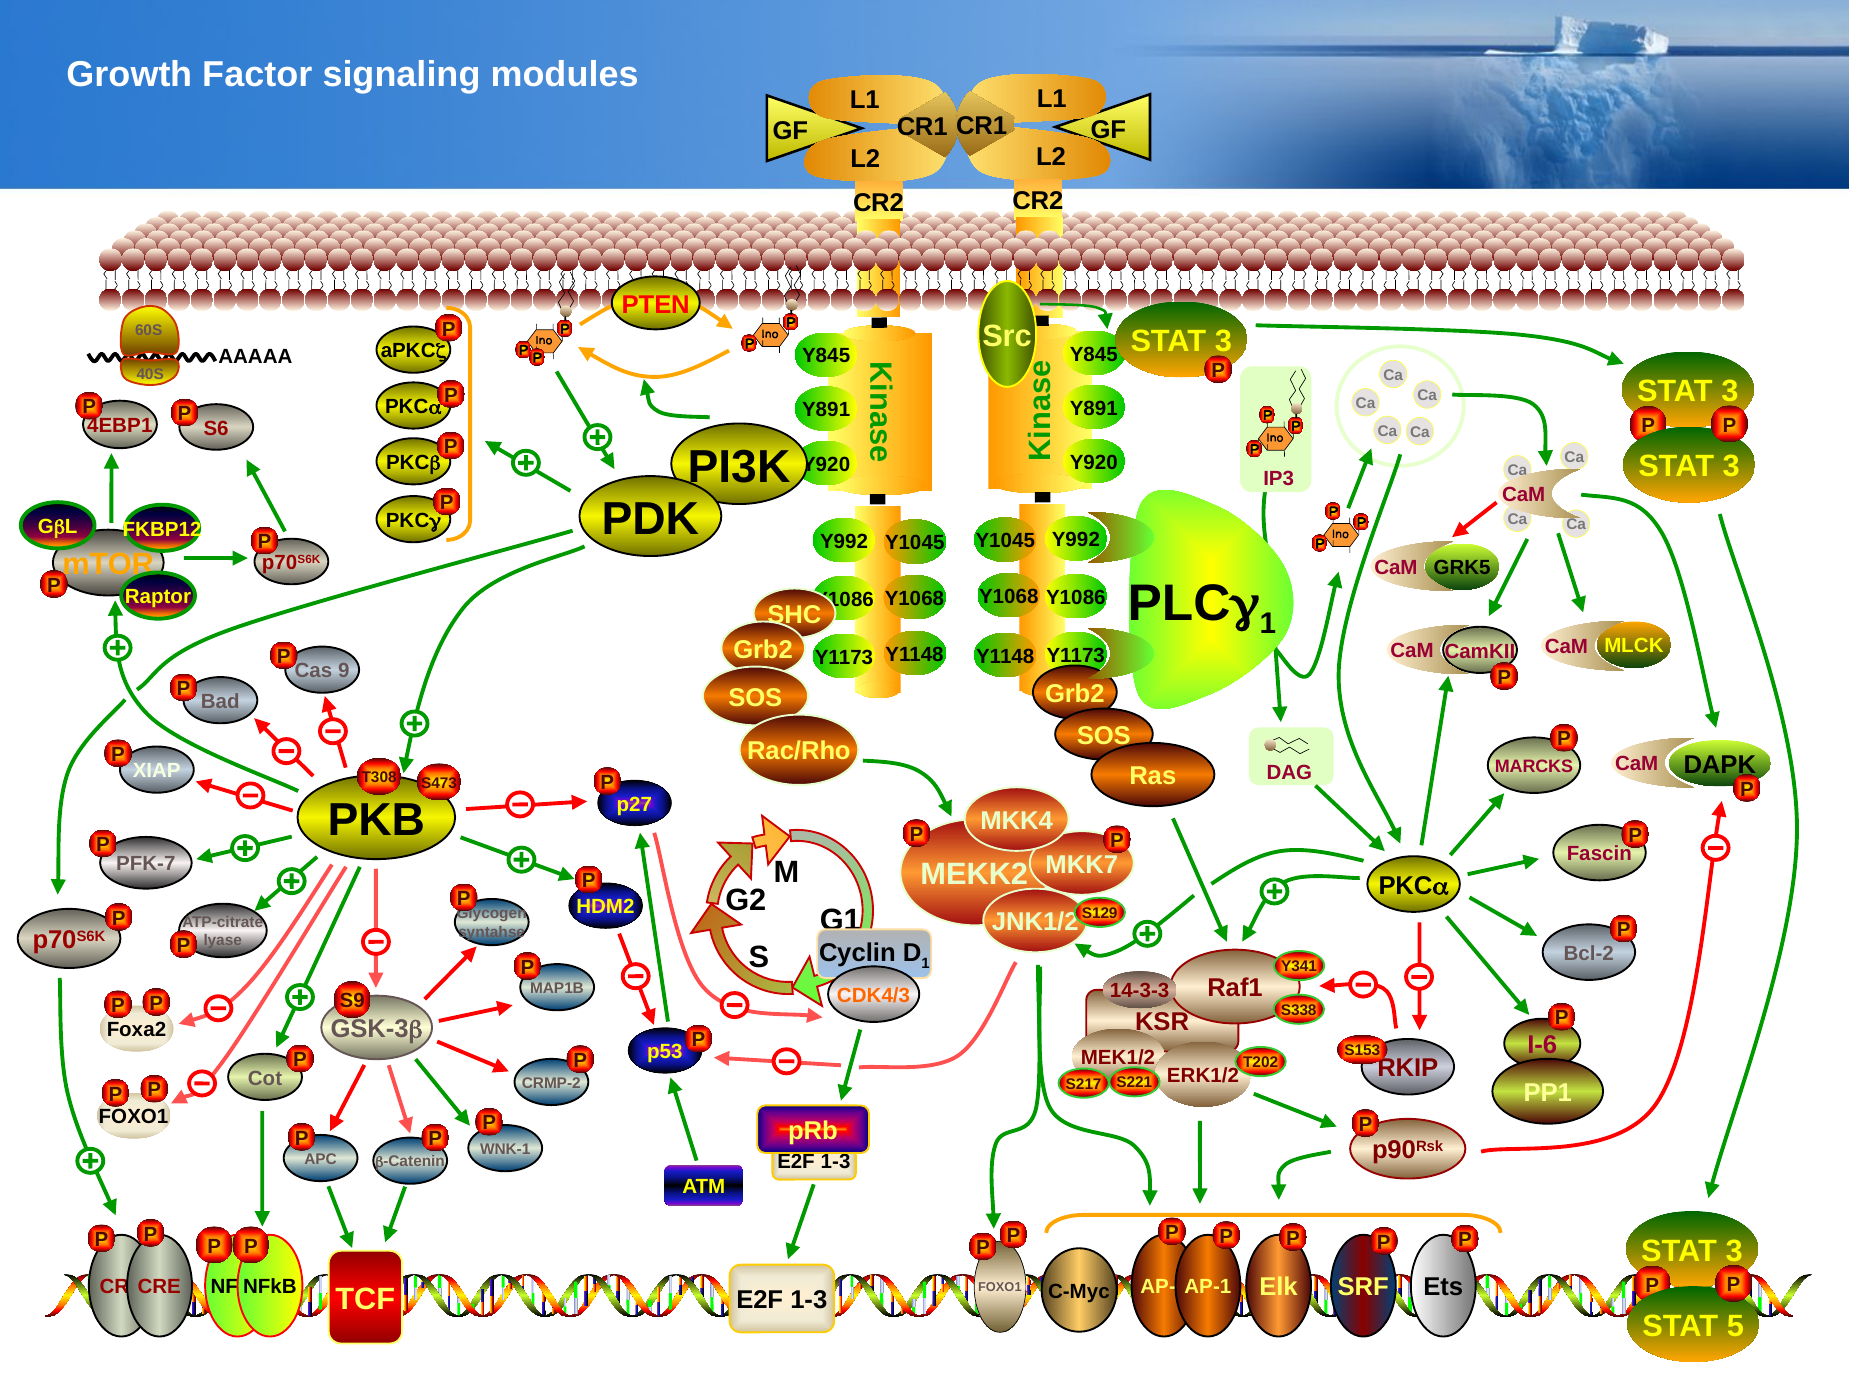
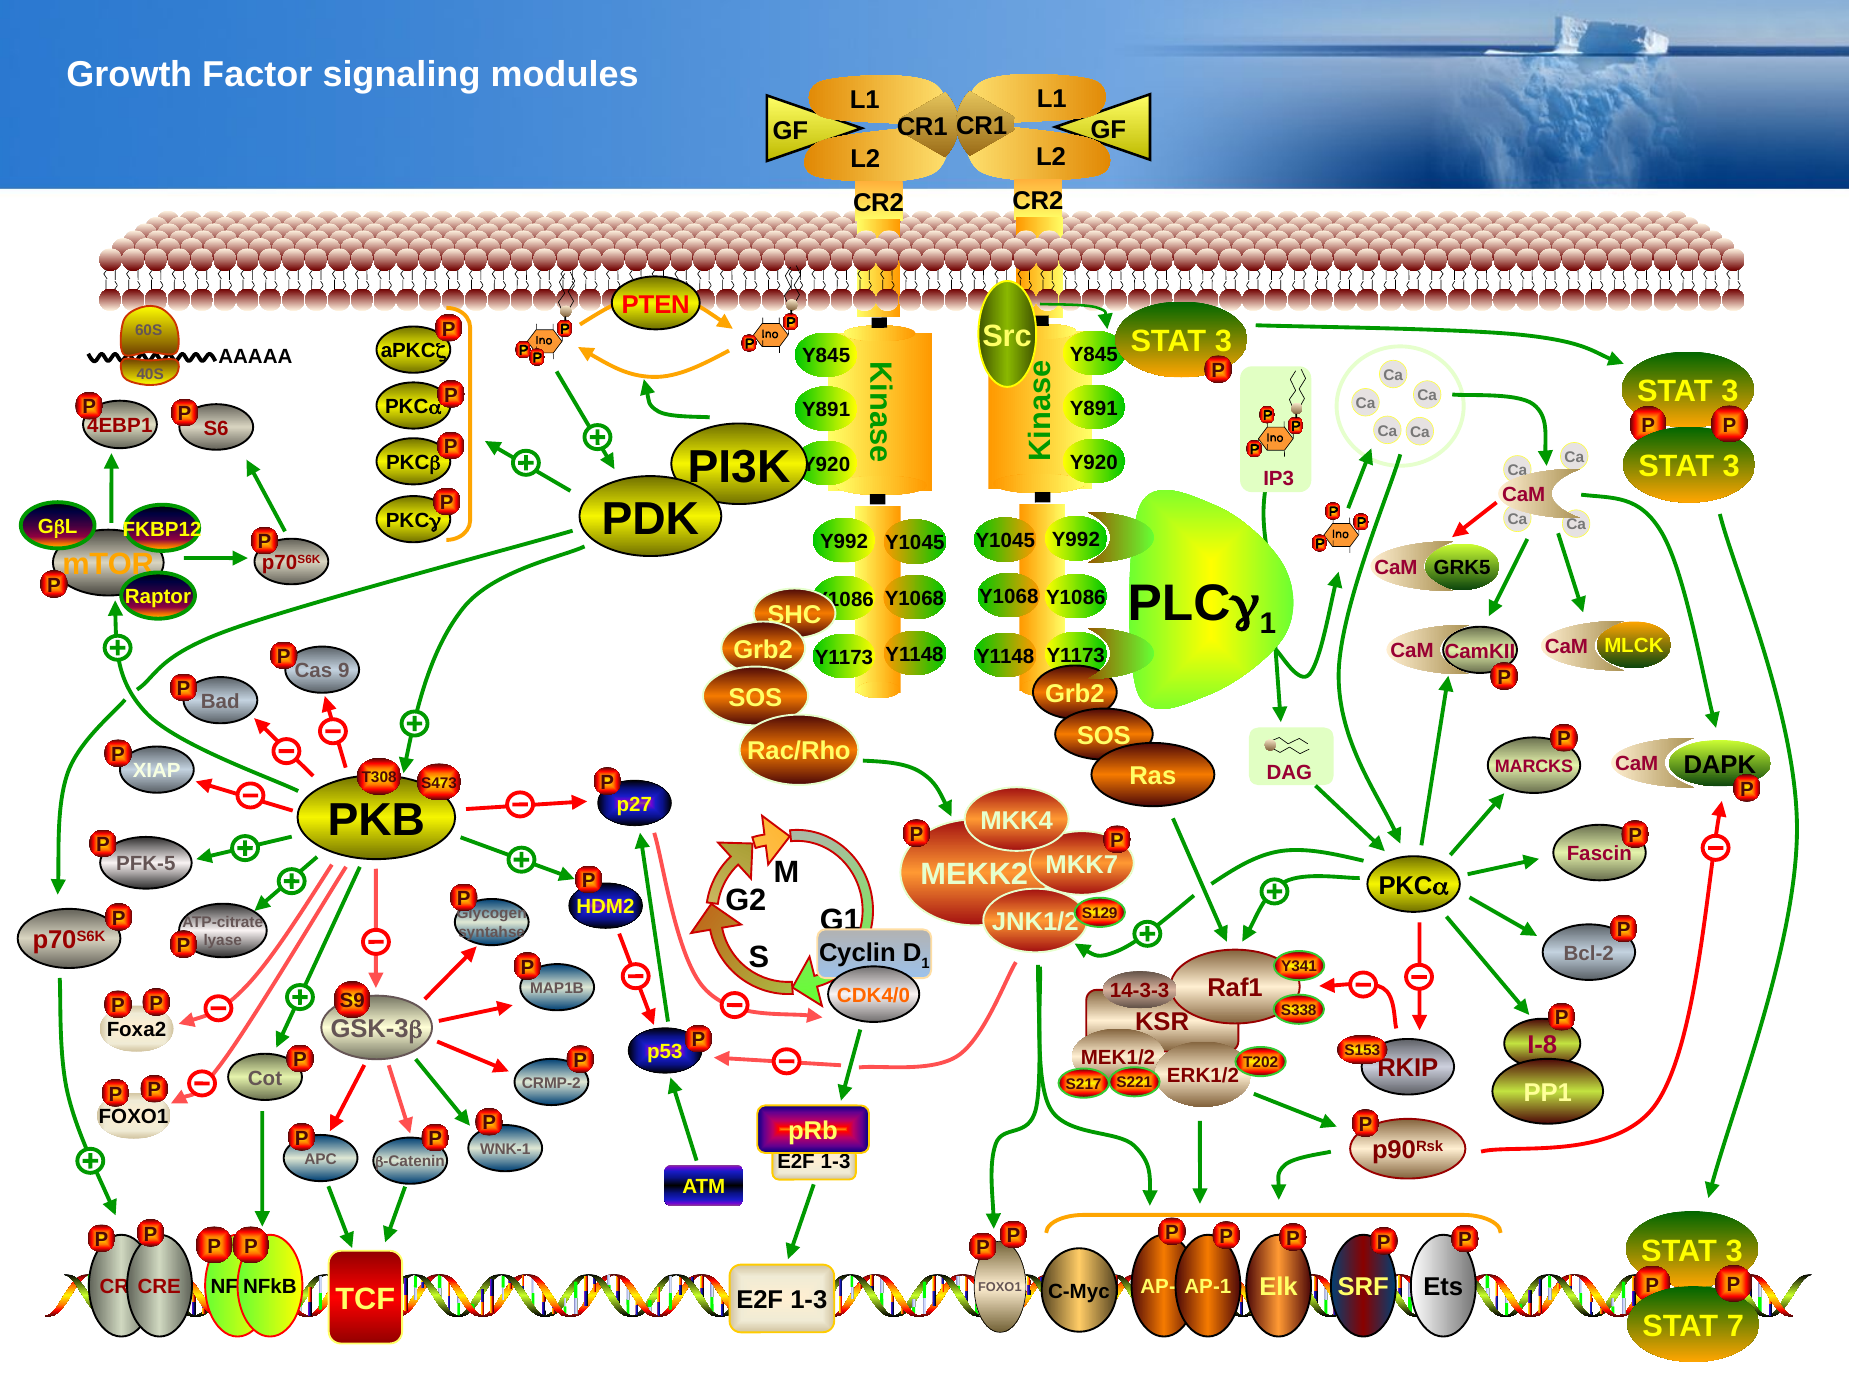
PFK-7: PFK-7 -> PFK-5
CDK4/3: CDK4/3 -> CDK4/0
I-6: I-6 -> I-8
5: 5 -> 7
